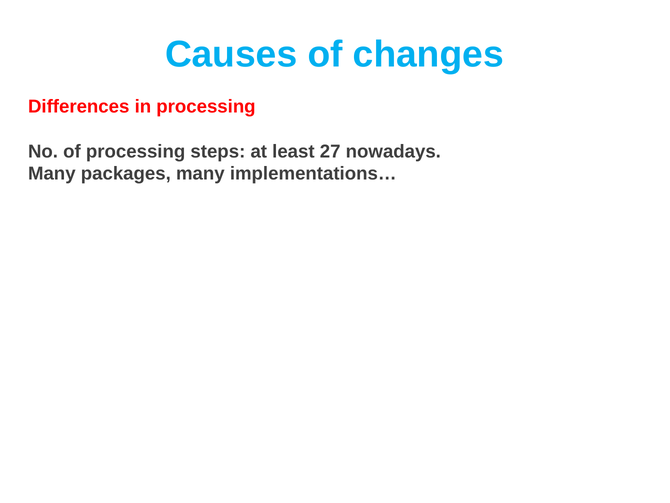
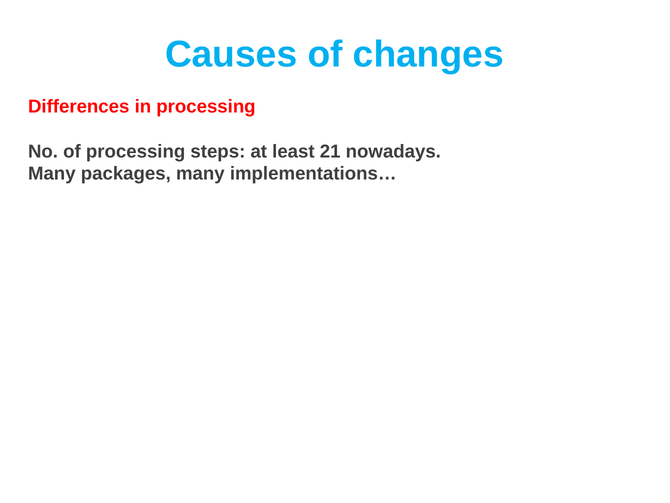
27: 27 -> 21
